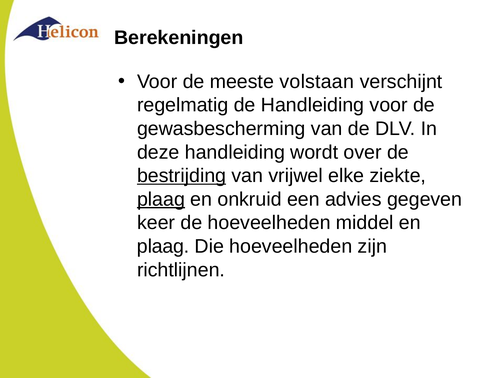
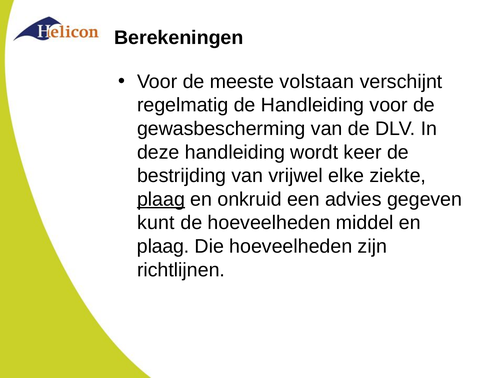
over: over -> keer
bestrijding underline: present -> none
keer: keer -> kunt
